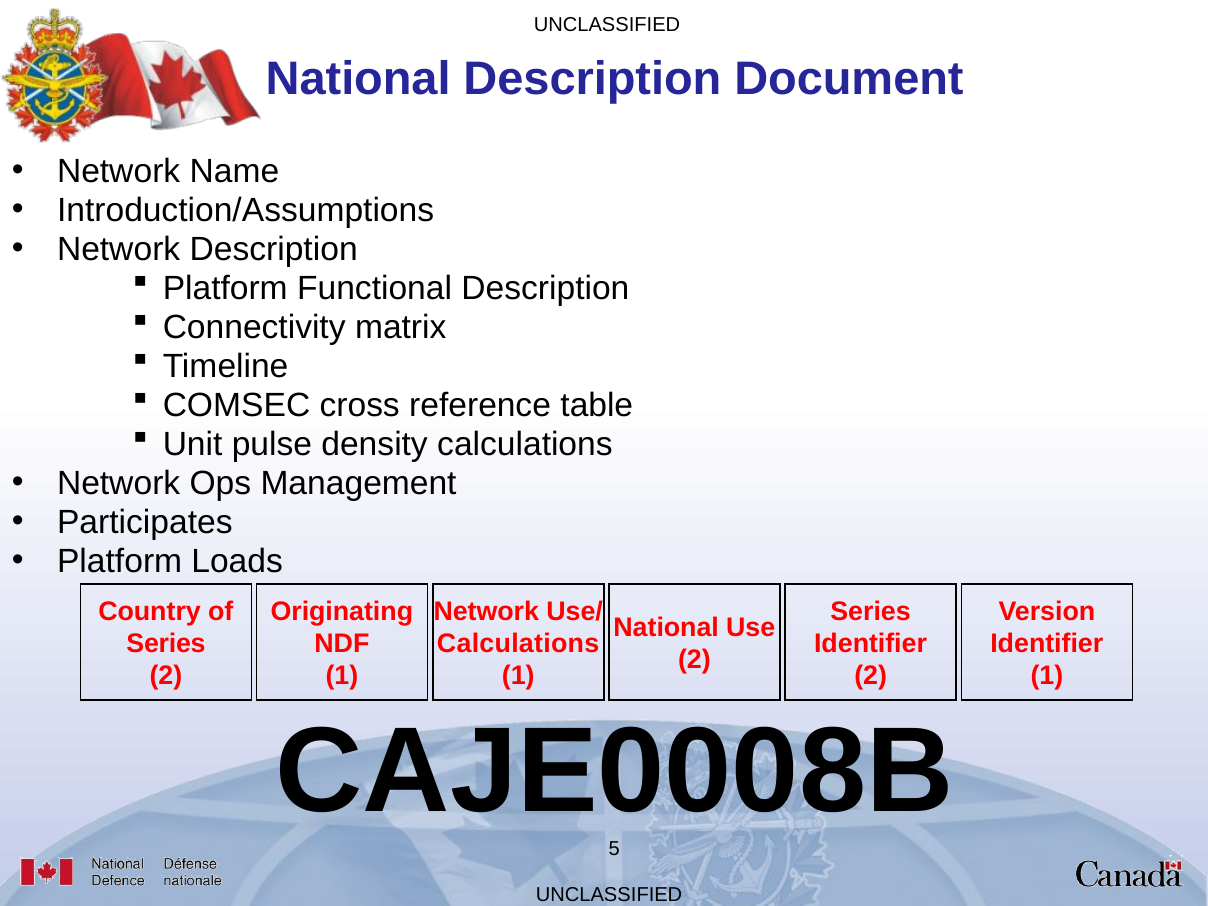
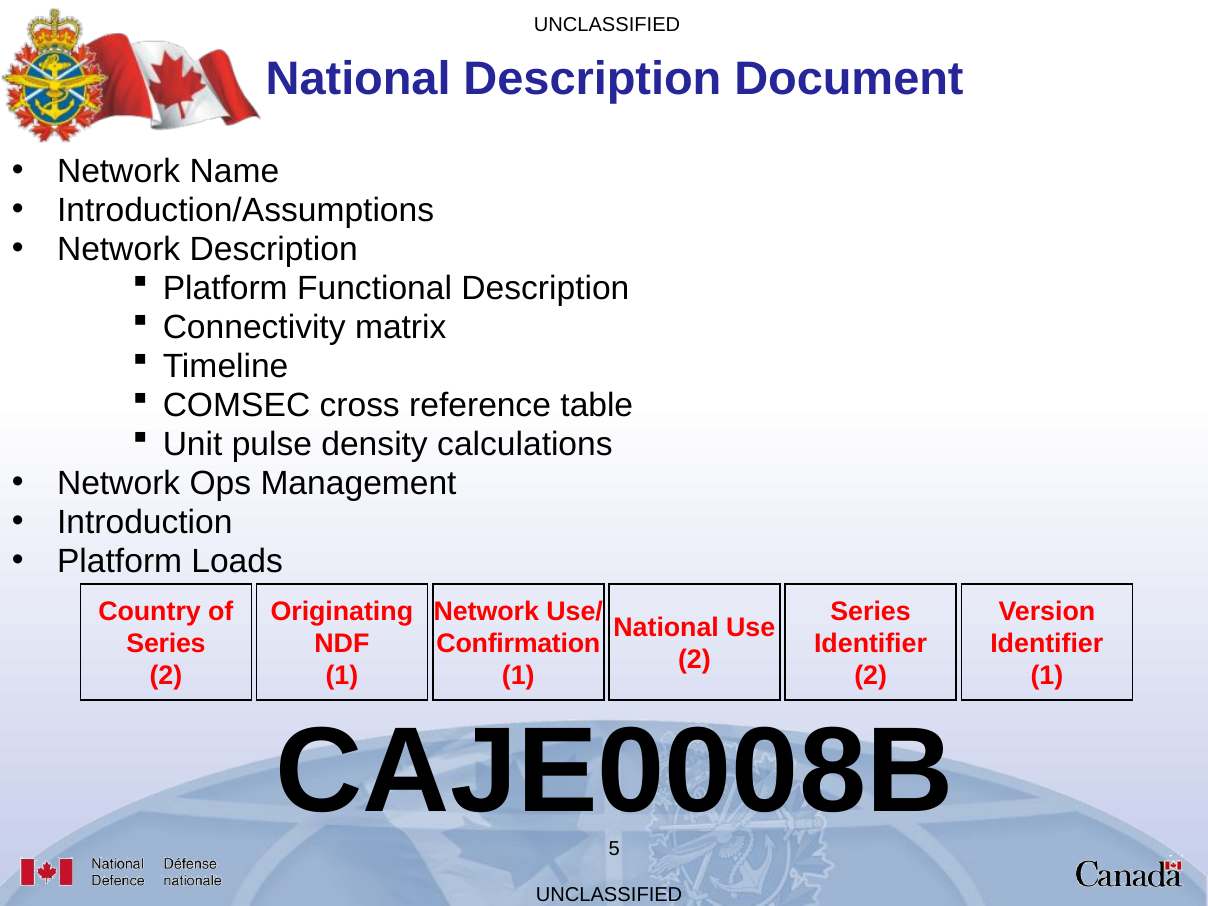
Participates: Participates -> Introduction
Calculations at (518, 644): Calculations -> Confirmation
